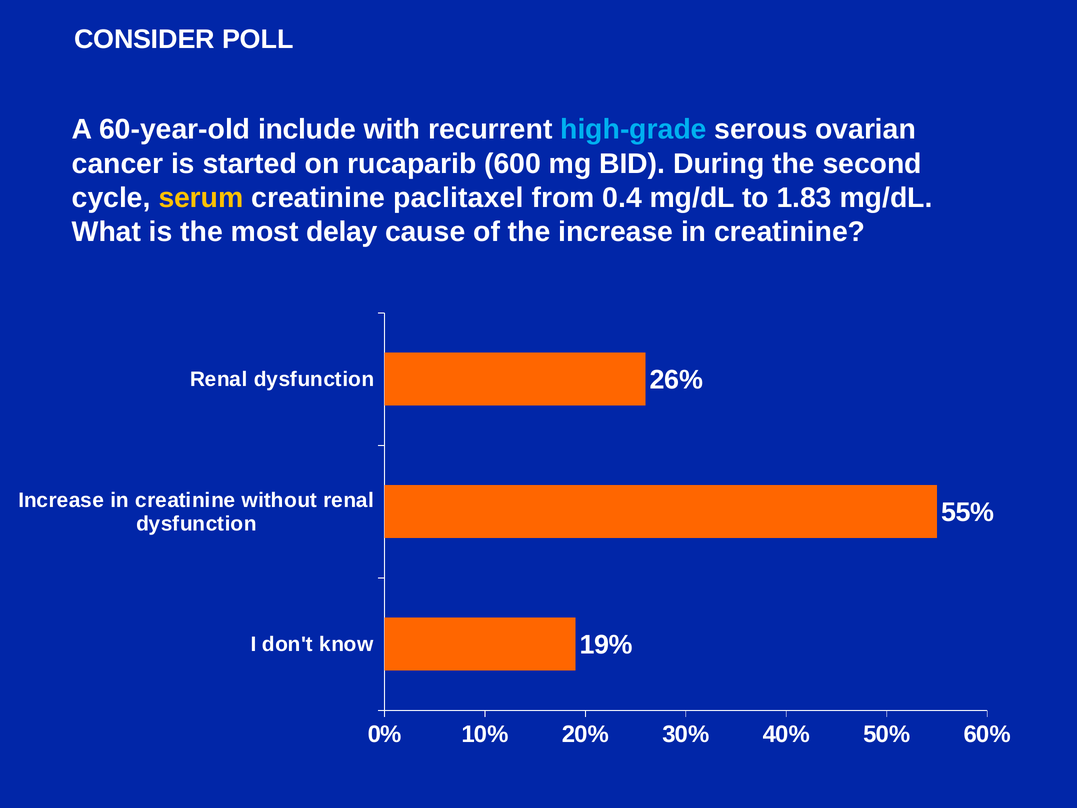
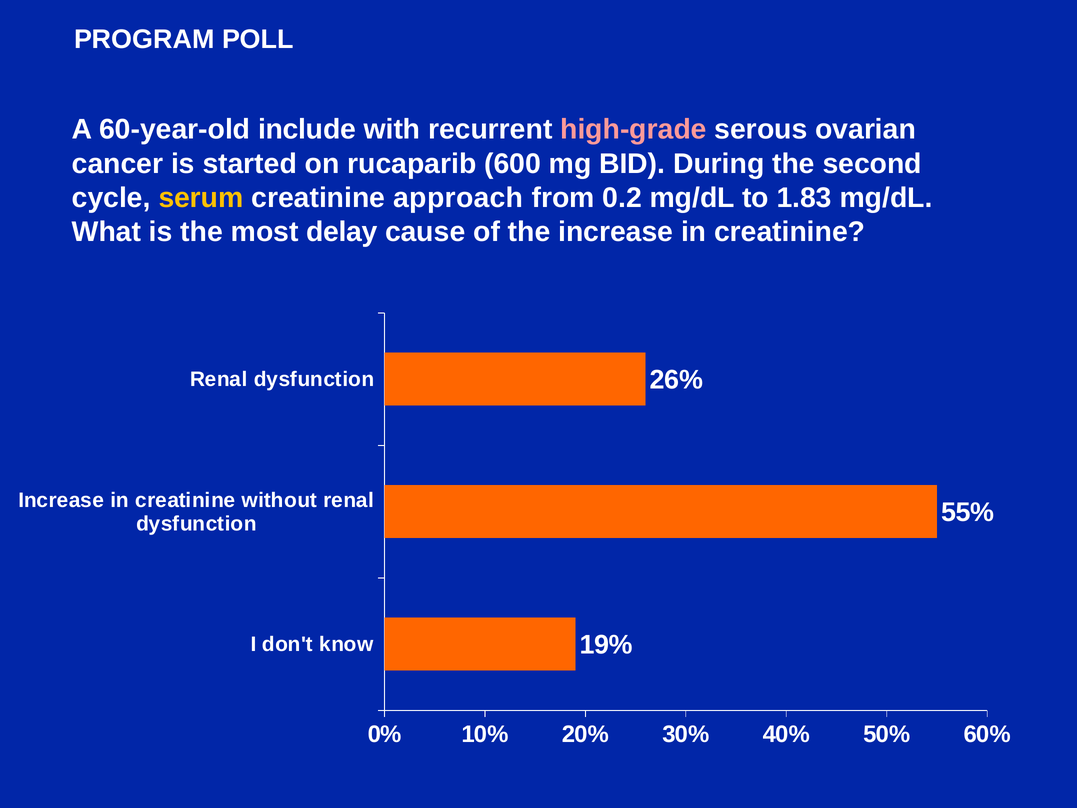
CONSIDER: CONSIDER -> PROGRAM
high-grade colour: light blue -> pink
paclitaxel: paclitaxel -> approach
0.4: 0.4 -> 0.2
